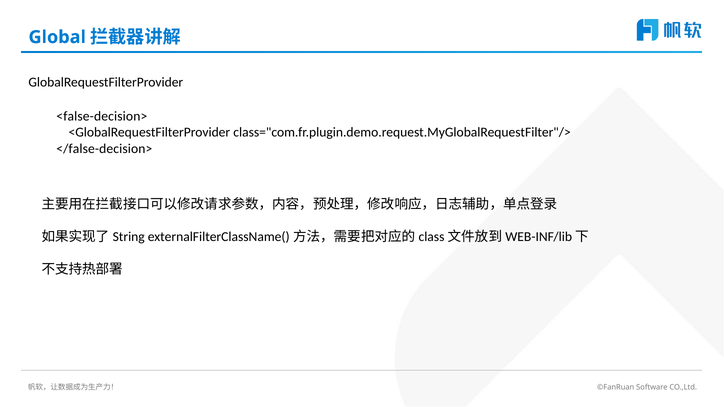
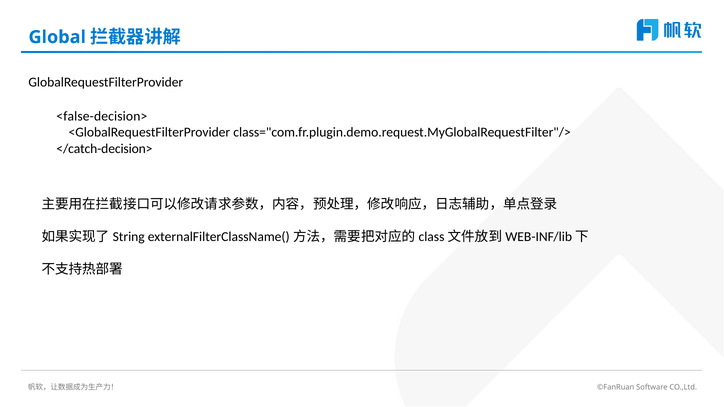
</false-decision>: </false-decision> -> </catch-decision>
